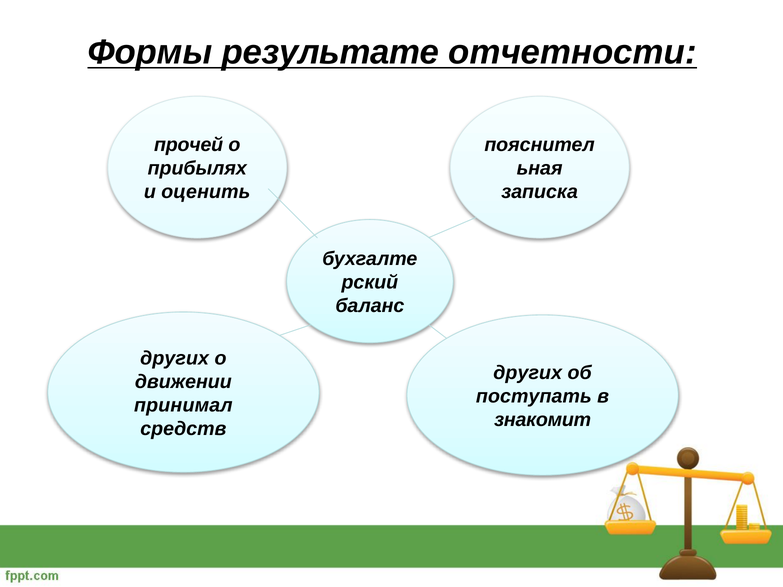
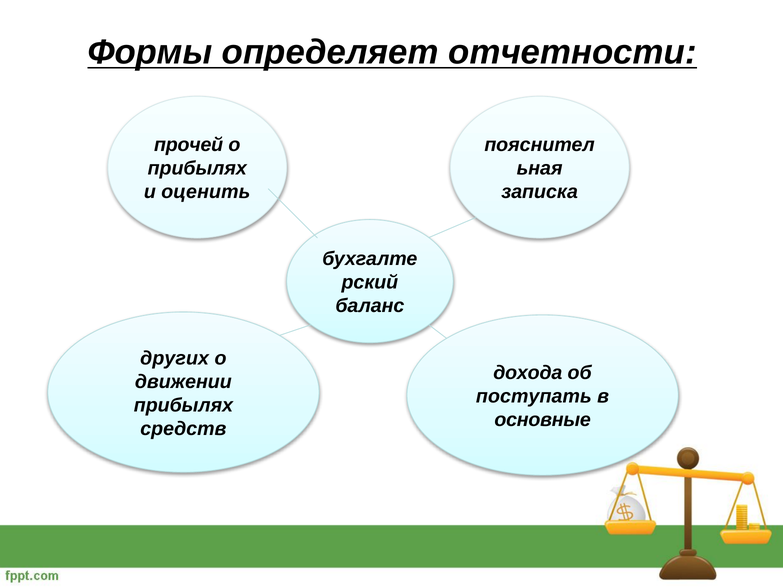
результате: результате -> определяет
других at (528, 373): других -> дохода
принимал at (183, 405): принимал -> прибылях
знакомит: знакомит -> основные
